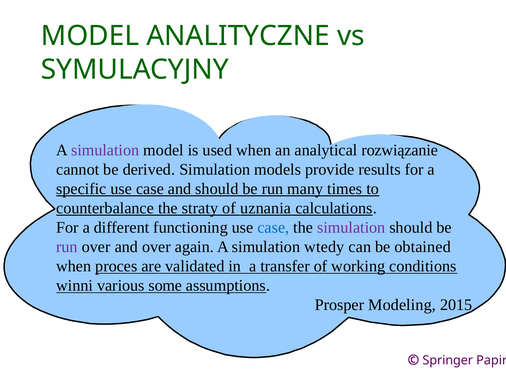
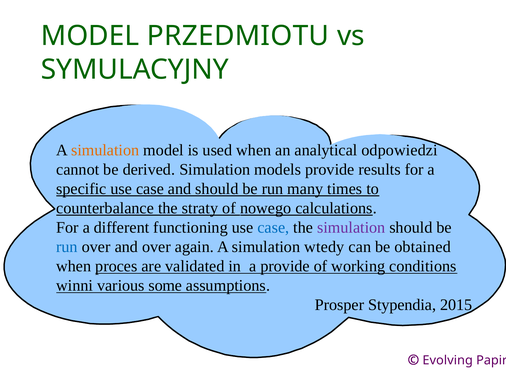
ANALITYCZNE: ANALITYCZNE -> PRZEDMIOTU
simulation at (105, 150) colour: purple -> orange
rozwiązanie: rozwiązanie -> odpowiedzi
uznania: uznania -> nowego
run at (67, 247) colour: purple -> blue
a transfer: transfer -> provide
Modeling: Modeling -> Stypendia
Springer: Springer -> Evolving
